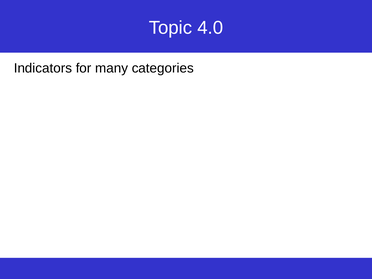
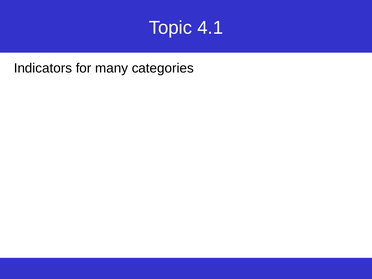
4.0: 4.0 -> 4.1
